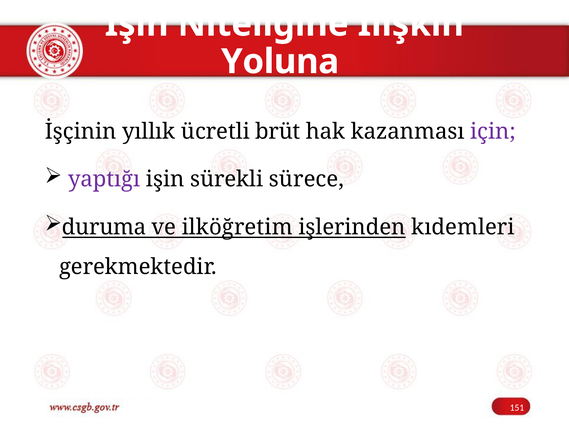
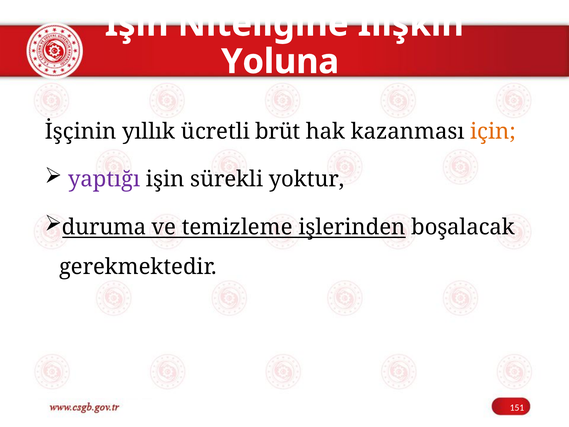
için colour: purple -> orange
sürece: sürece -> yoktur
ilköğretim: ilköğretim -> temizleme
kıdemleri: kıdemleri -> boşalacak
